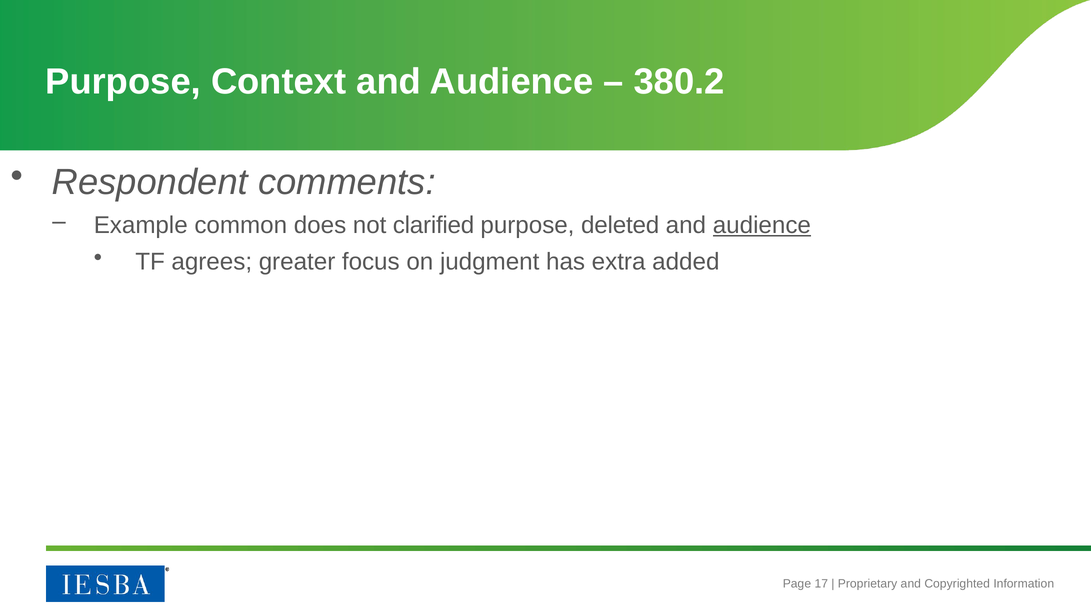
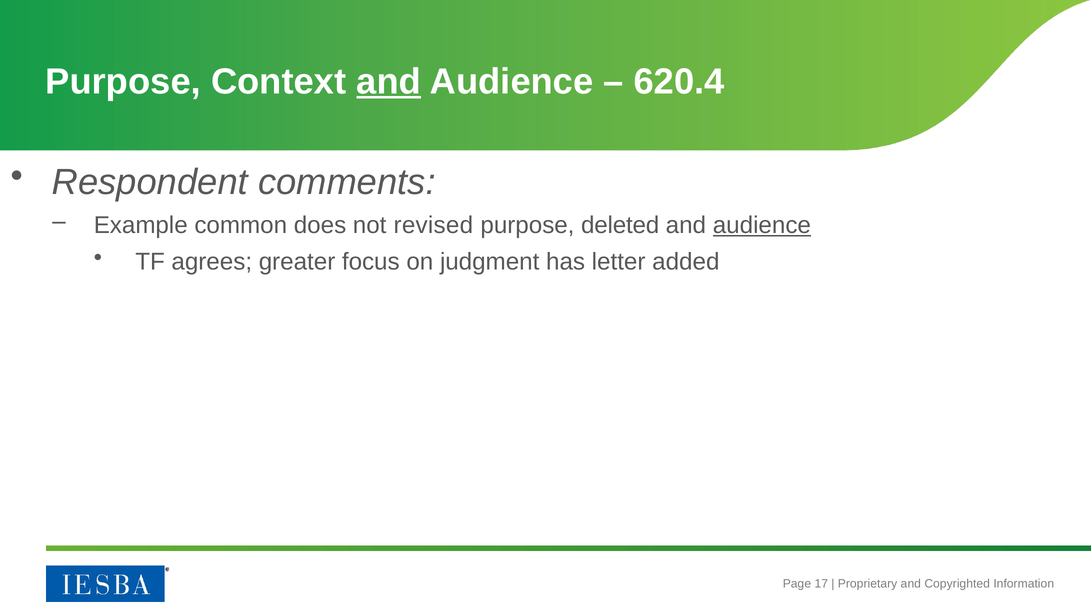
and at (389, 82) underline: none -> present
380.2: 380.2 -> 620.4
clarified: clarified -> revised
extra: extra -> letter
